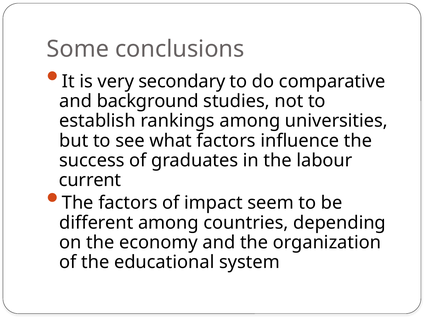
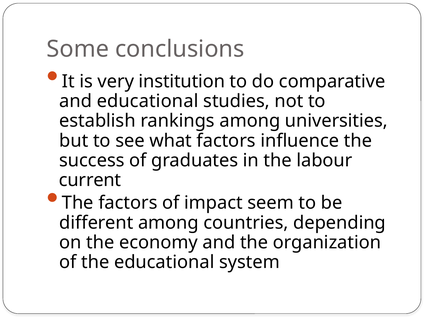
secondary: secondary -> institution
and background: background -> educational
